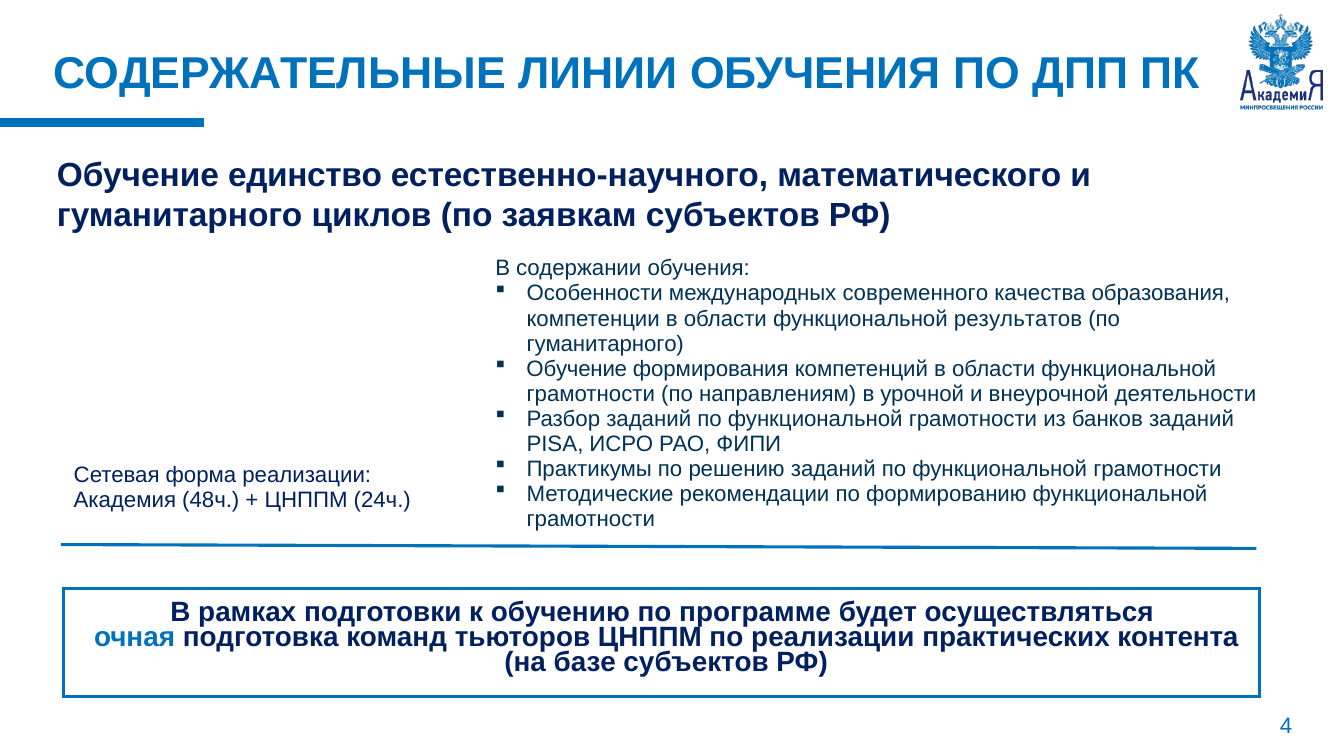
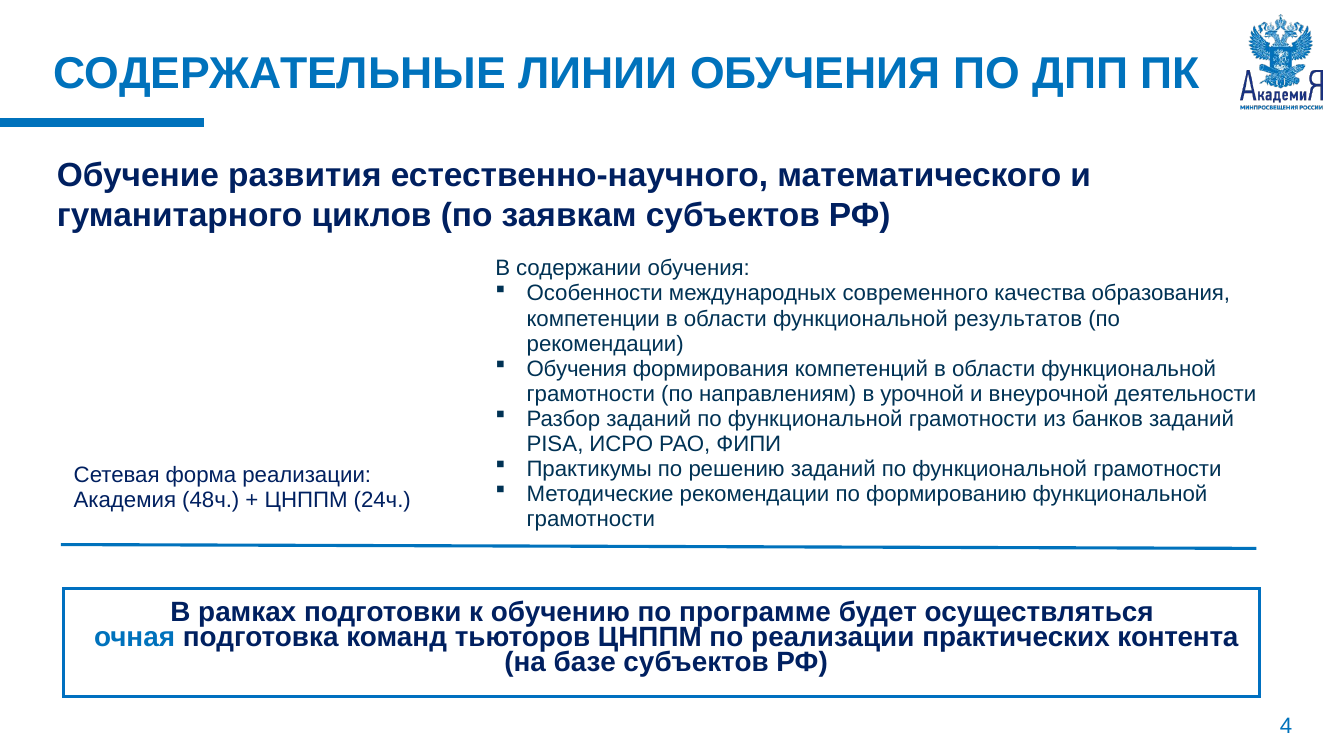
единство: единство -> развития
гуманитарного at (605, 344): гуманитарного -> рекомендации
Обучение at (577, 369): Обучение -> Обучения
